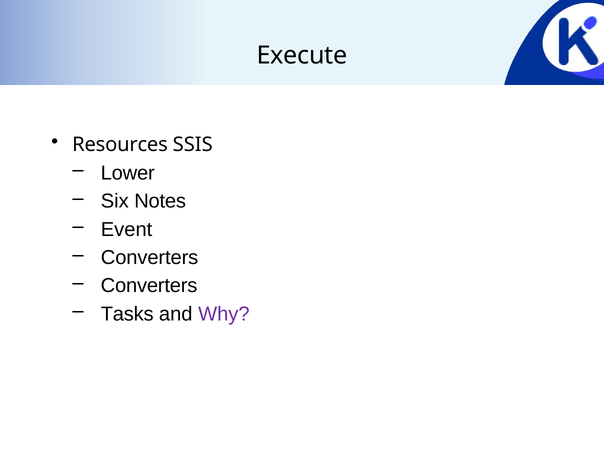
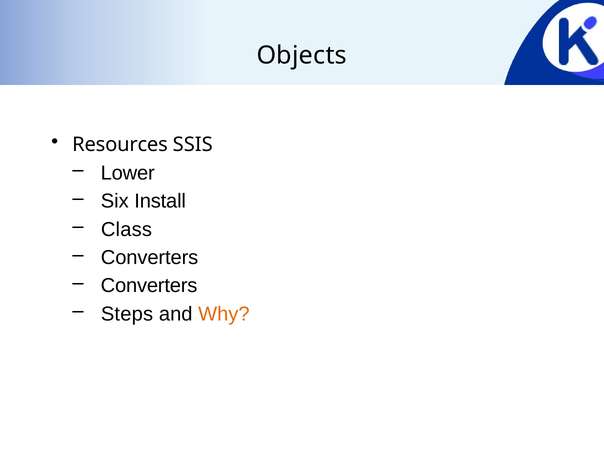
Execute: Execute -> Objects
Notes: Notes -> Install
Event: Event -> Class
Tasks: Tasks -> Steps
Why colour: purple -> orange
